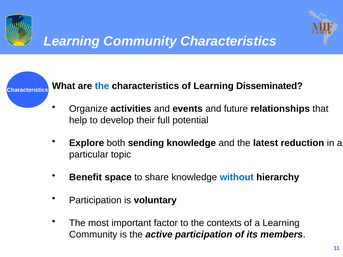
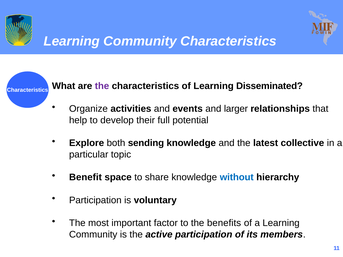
the at (102, 86) colour: blue -> purple
future: future -> larger
reduction: reduction -> collective
contexts: contexts -> benefits
